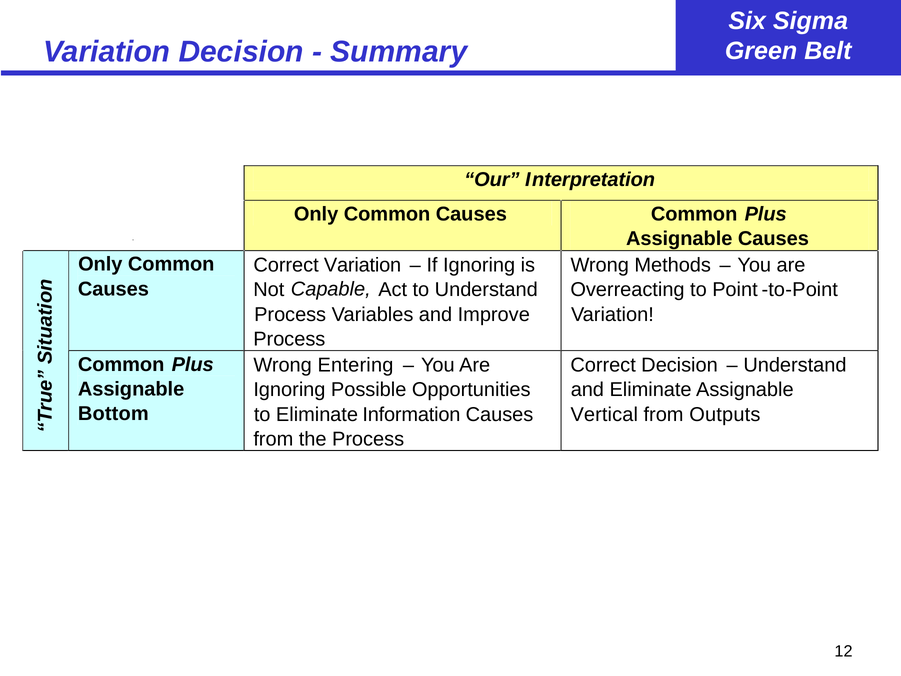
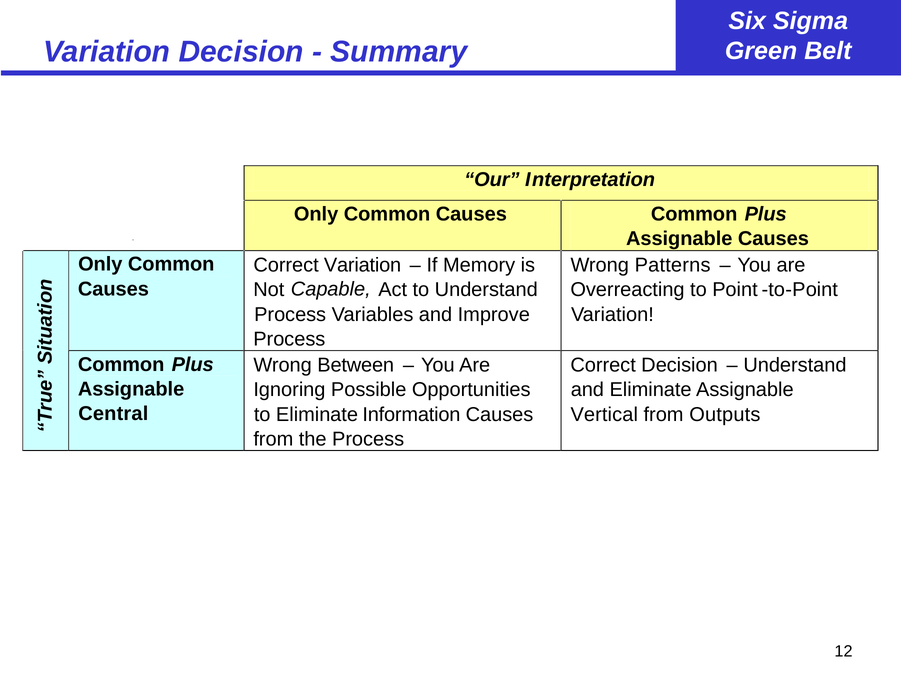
If Ignoring: Ignoring -> Memory
Methods: Methods -> Patterns
Entering: Entering -> Between
Bottom: Bottom -> Central
